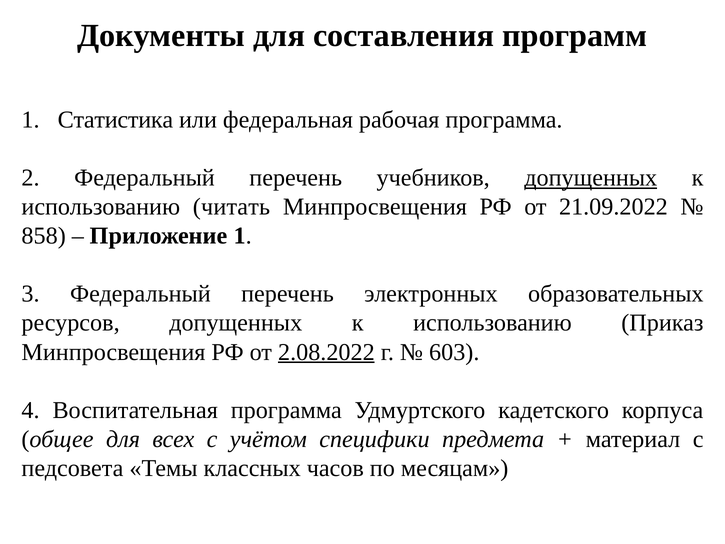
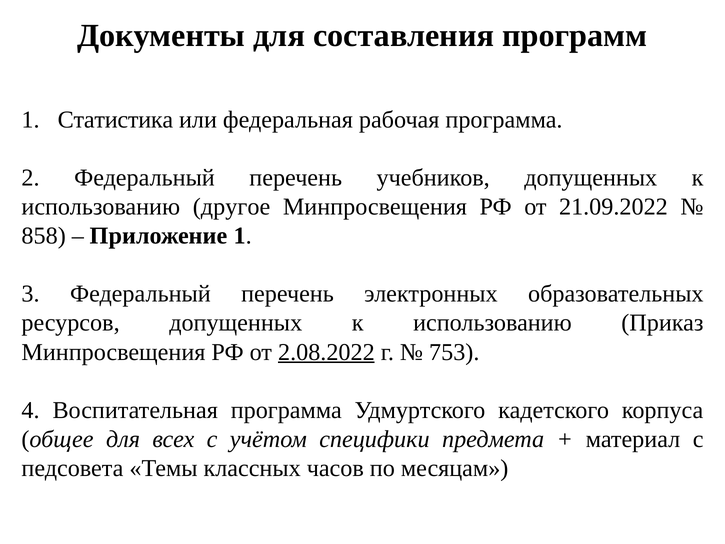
допущенных at (591, 178) underline: present -> none
читать: читать -> другое
603: 603 -> 753
